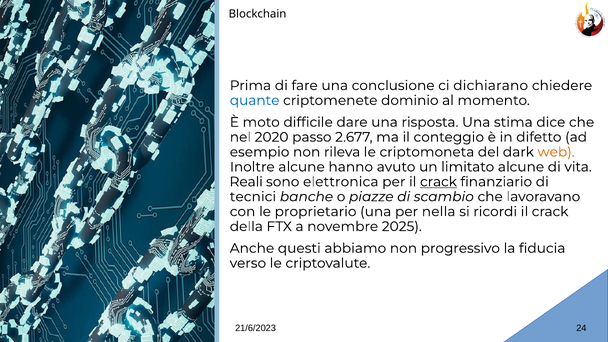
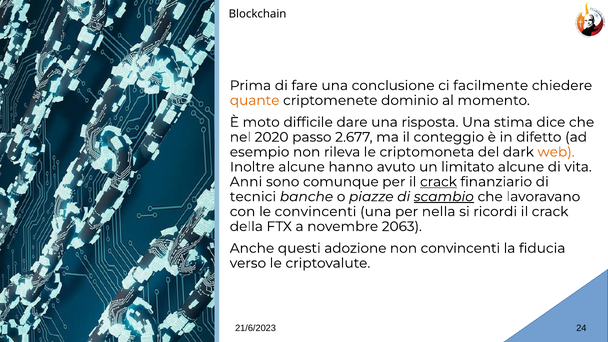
dichiarano: dichiarano -> facilmente
quante colour: blue -> orange
Reali: Reali -> Anni
elettronica: elettronica -> comunque
scambio underline: none -> present
le proprietario: proprietario -> convincenti
2025: 2025 -> 2063
abbiamo: abbiamo -> adozione
non progressivo: progressivo -> convincenti
